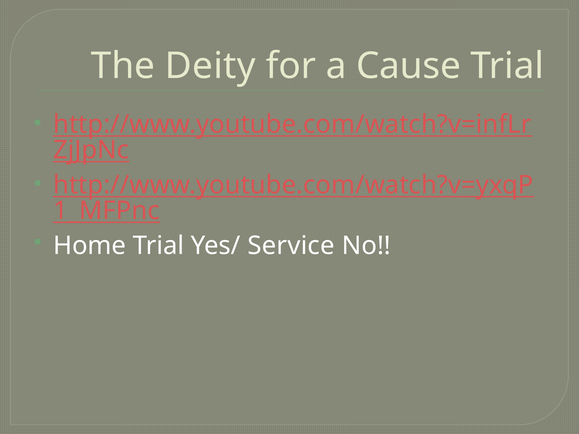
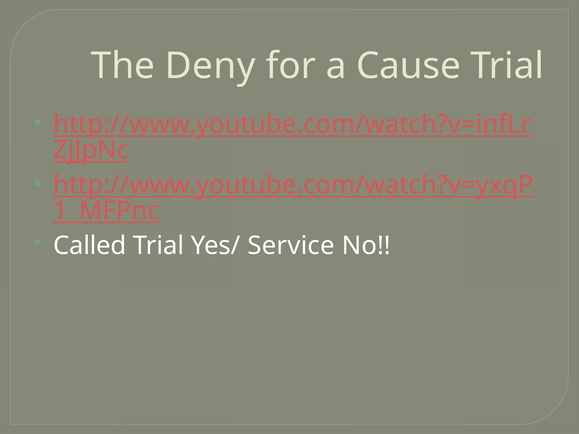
Deity: Deity -> Deny
Home: Home -> Called
